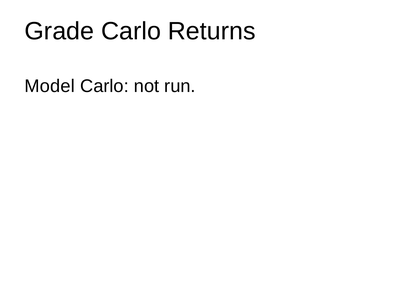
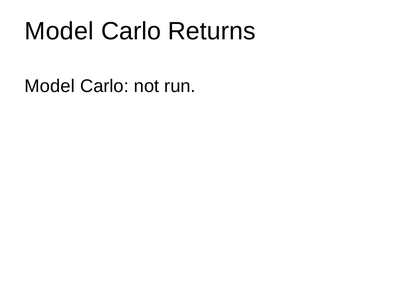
Grade at (59, 31): Grade -> Model
